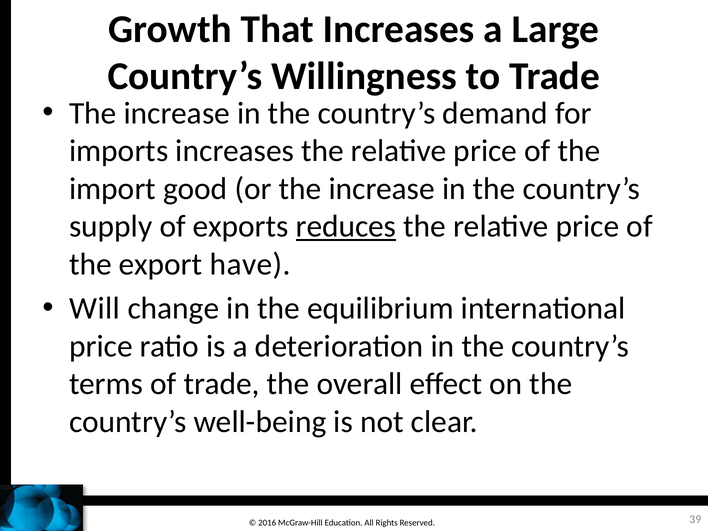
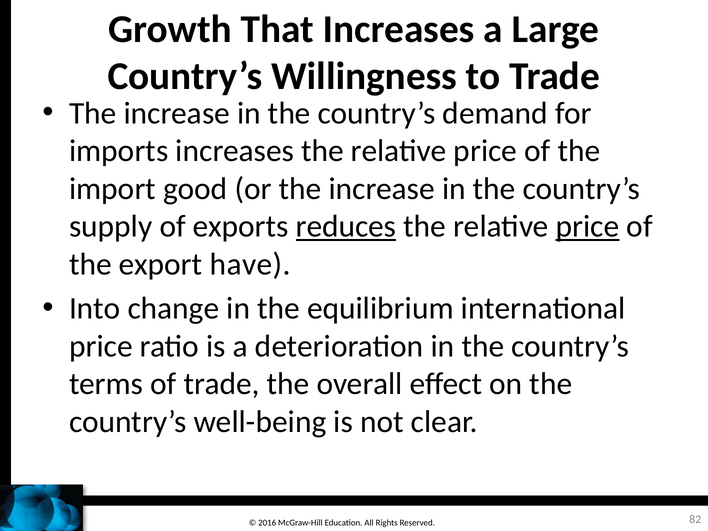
price at (588, 227) underline: none -> present
Will: Will -> Into
39: 39 -> 82
